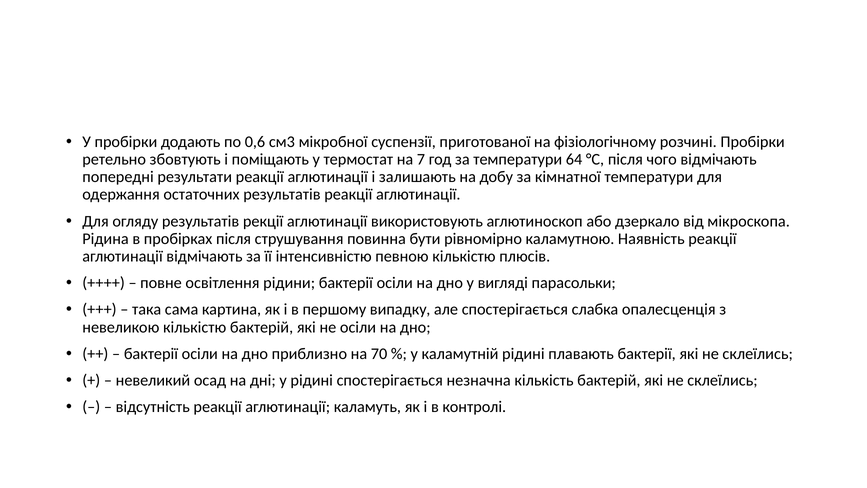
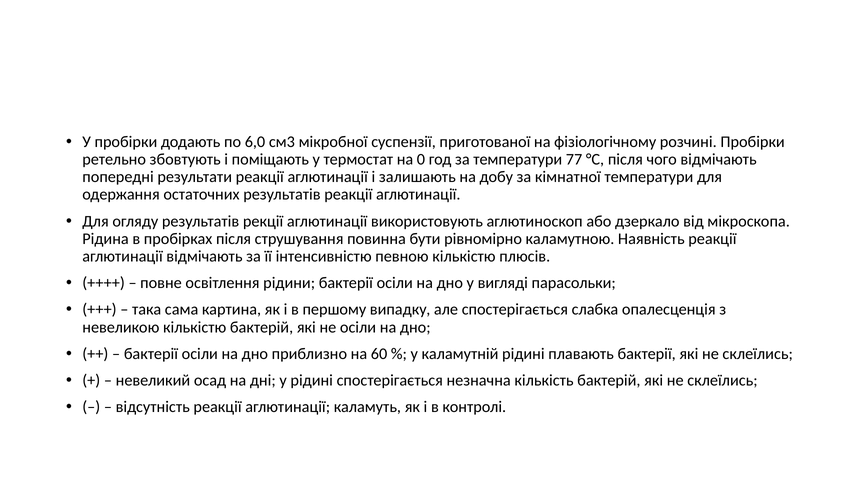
0,6: 0,6 -> 6,0
7: 7 -> 0
64: 64 -> 77
70: 70 -> 60
